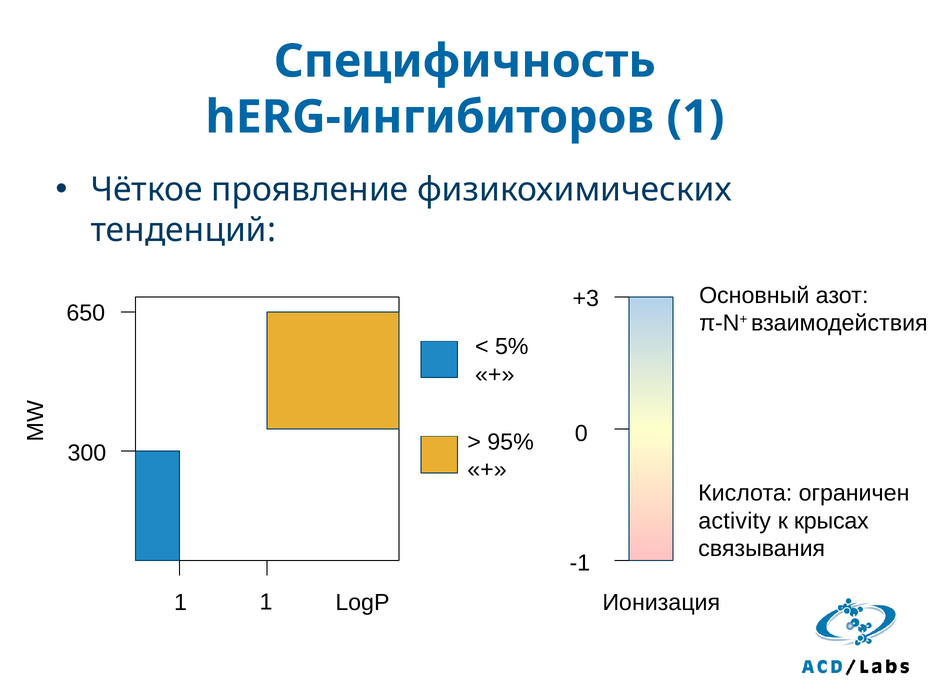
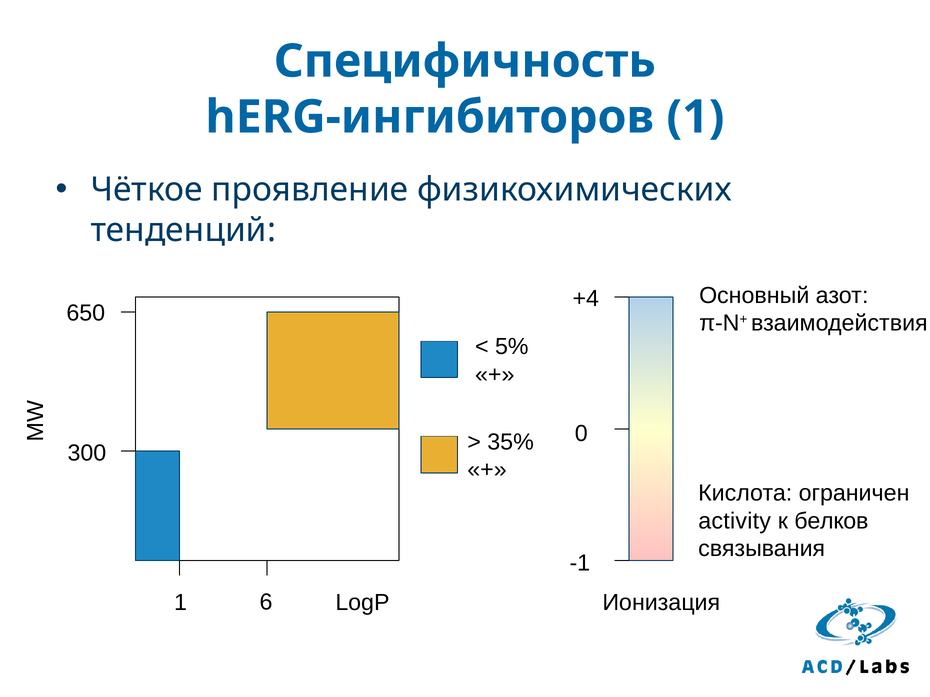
+3: +3 -> +4
95%: 95% -> 35%
крысах: крысах -> белков
1 1: 1 -> 6
